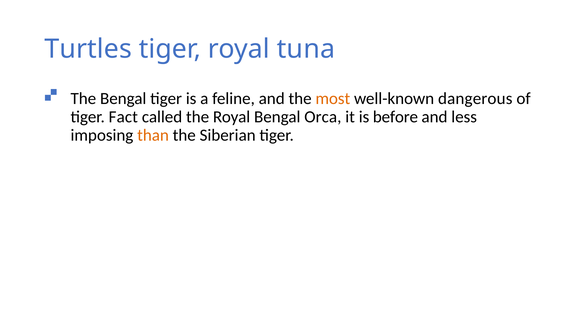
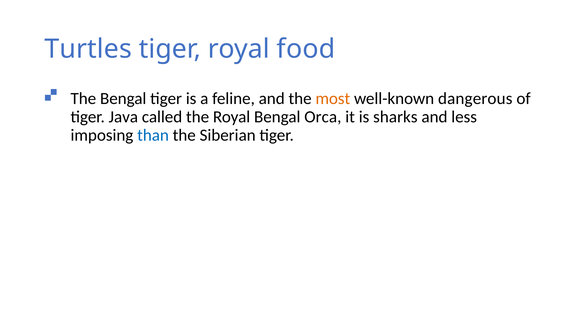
tuna: tuna -> food
Fact: Fact -> Java
before: before -> sharks
than colour: orange -> blue
